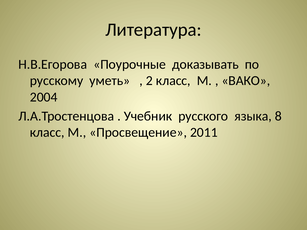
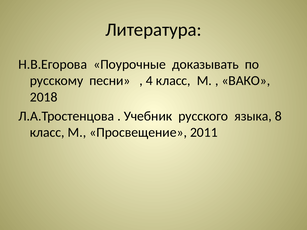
уметь: уметь -> песни
2: 2 -> 4
2004: 2004 -> 2018
